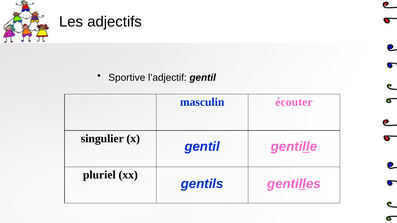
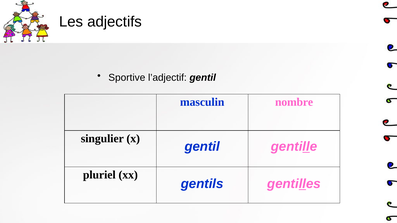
écouter: écouter -> nombre
